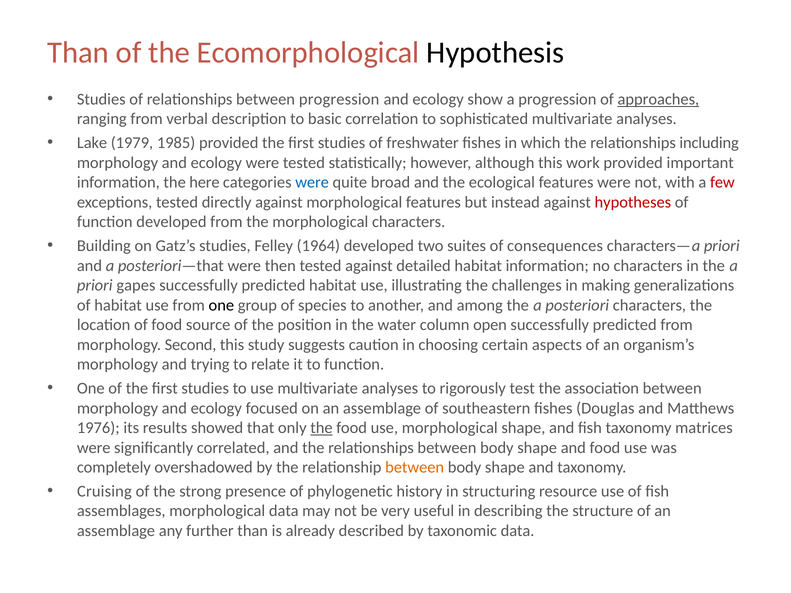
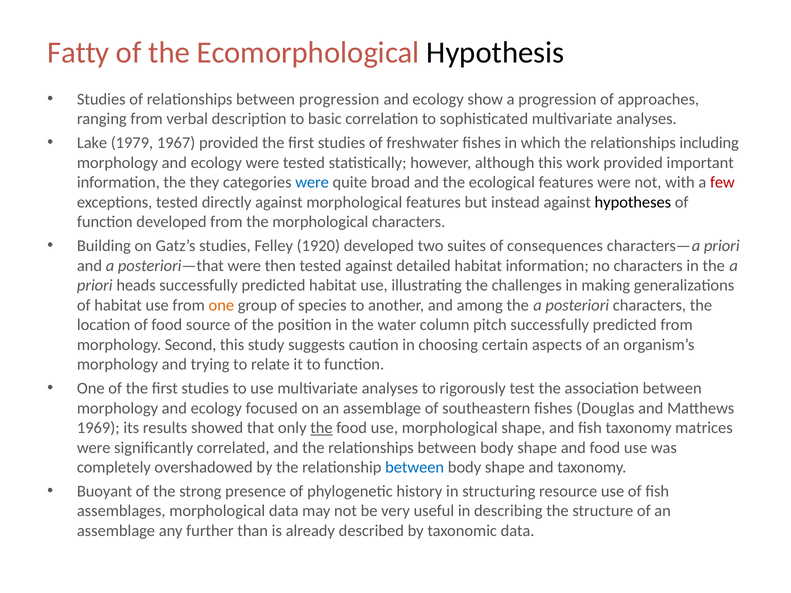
Than at (78, 53): Than -> Fatty
approaches underline: present -> none
1985: 1985 -> 1967
here: here -> they
hypotheses colour: red -> black
1964: 1964 -> 1920
gapes: gapes -> heads
one at (221, 305) colour: black -> orange
open: open -> pitch
1976: 1976 -> 1969
between at (415, 468) colour: orange -> blue
Cruising: Cruising -> Buoyant
